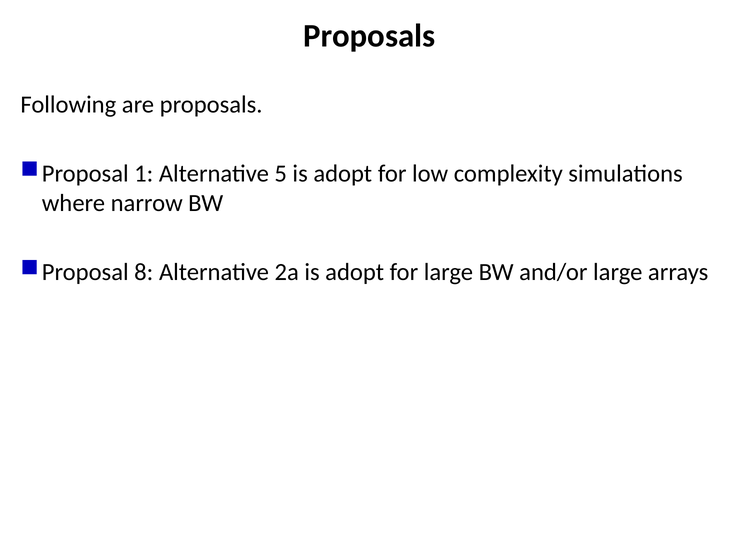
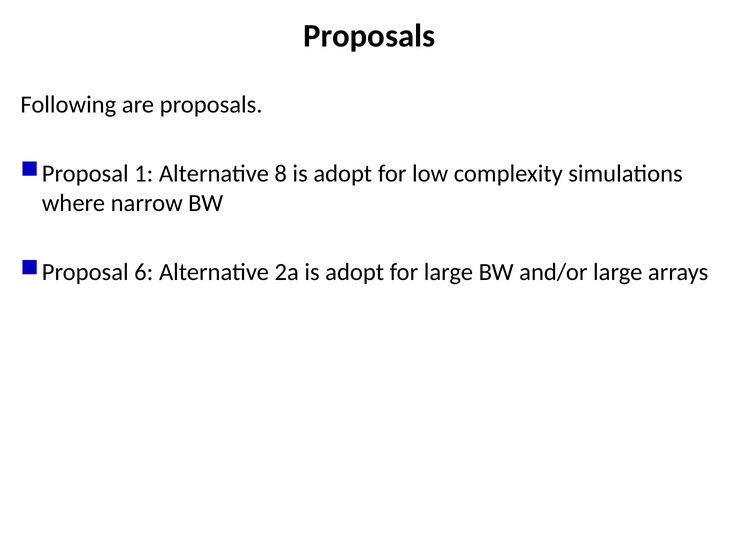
5: 5 -> 8
8: 8 -> 6
